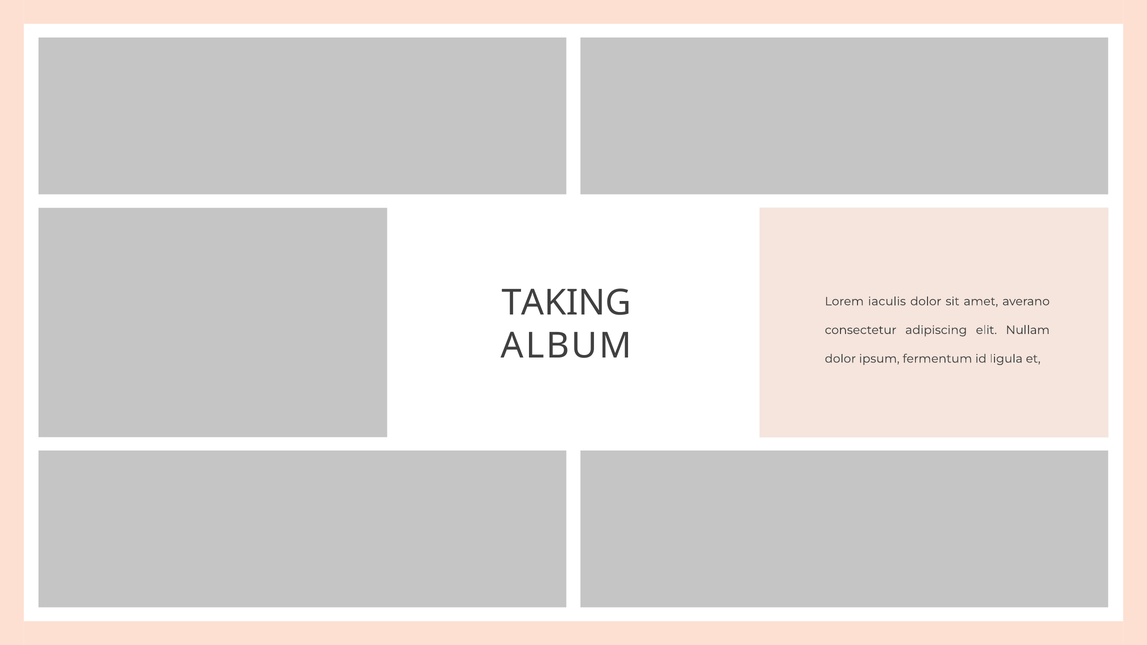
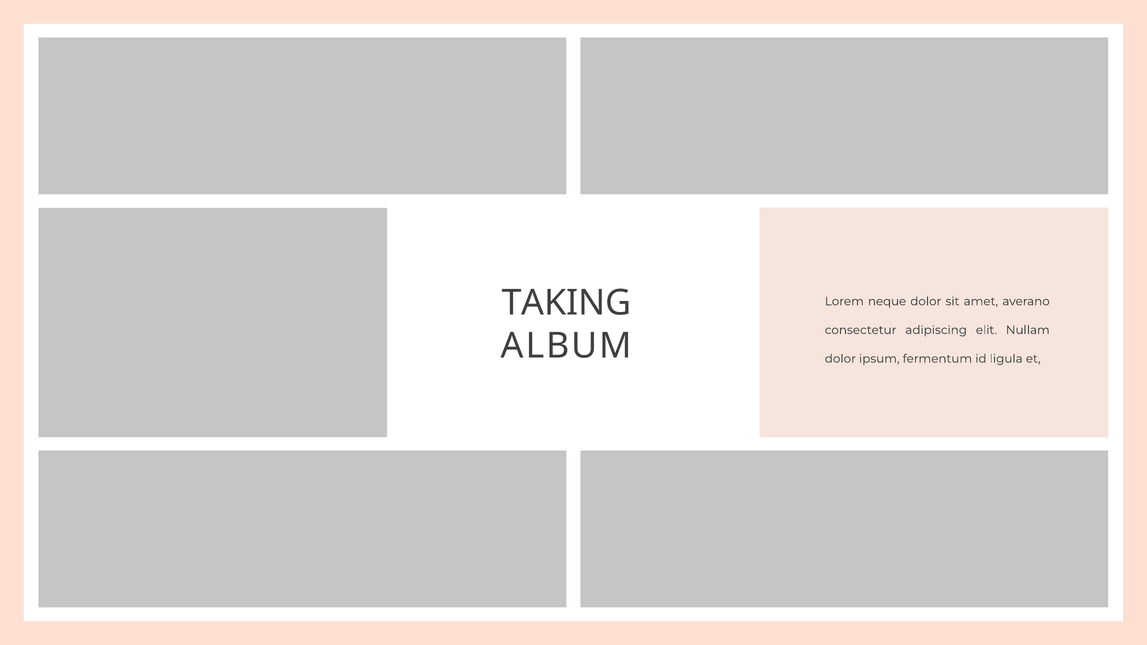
iaculis: iaculis -> neque
